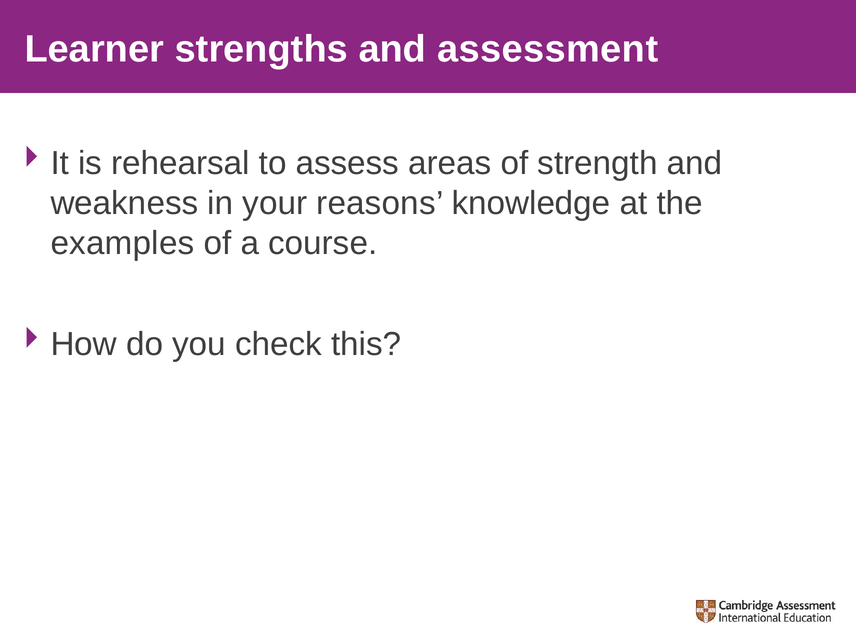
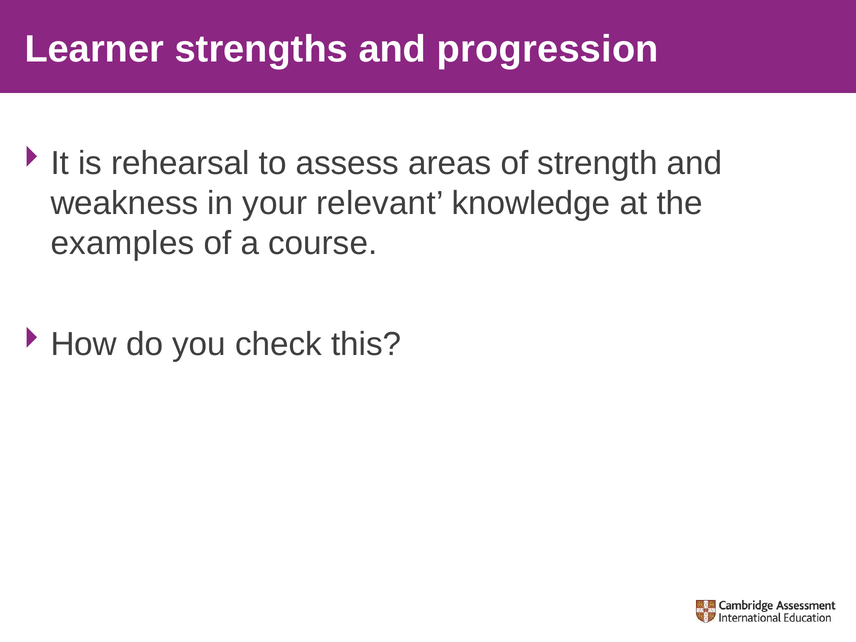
assessment: assessment -> progression
reasons: reasons -> relevant
